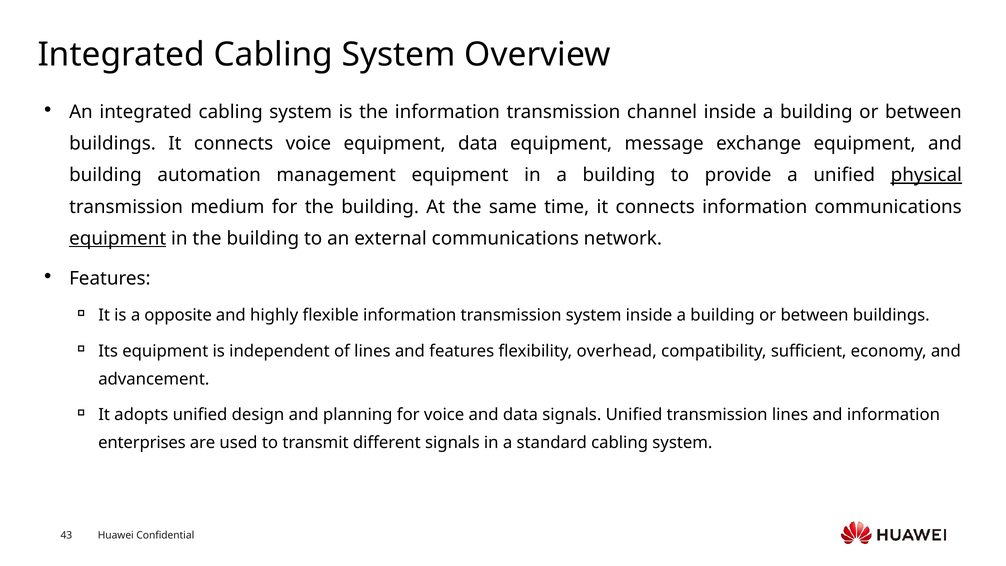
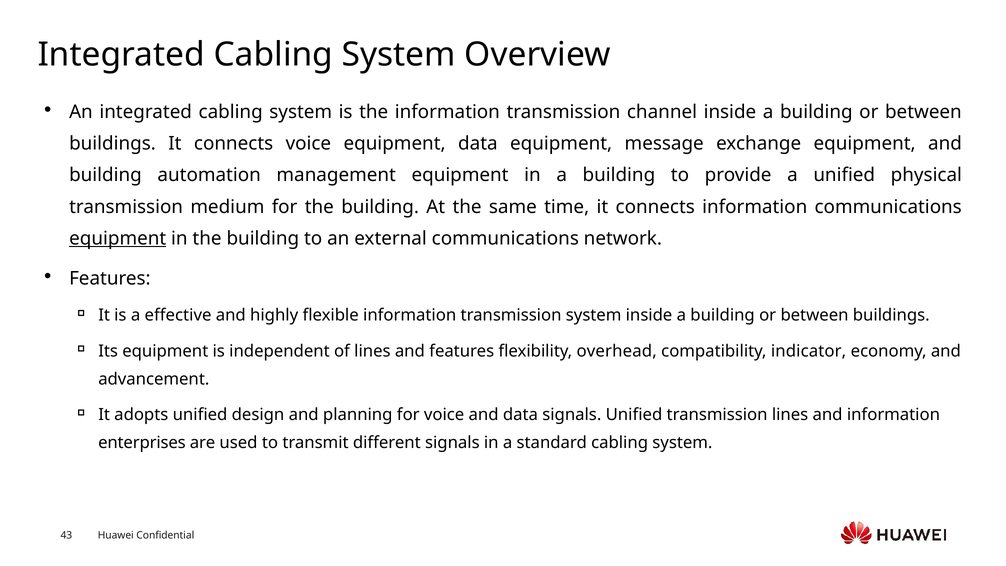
physical underline: present -> none
opposite: opposite -> effective
sufficient: sufficient -> indicator
